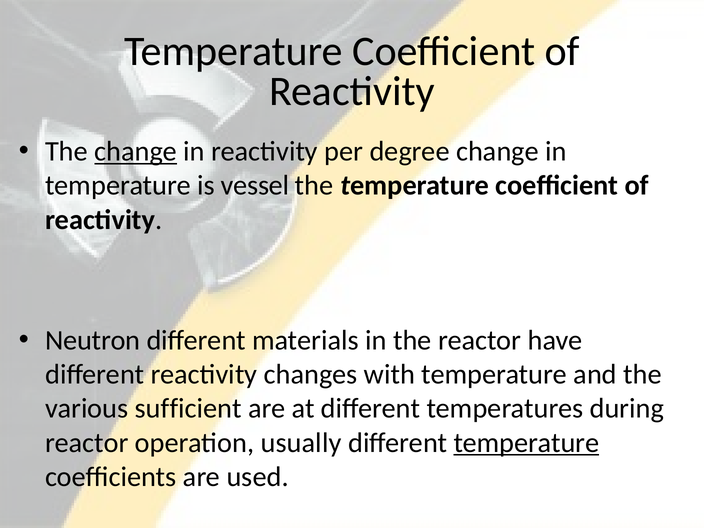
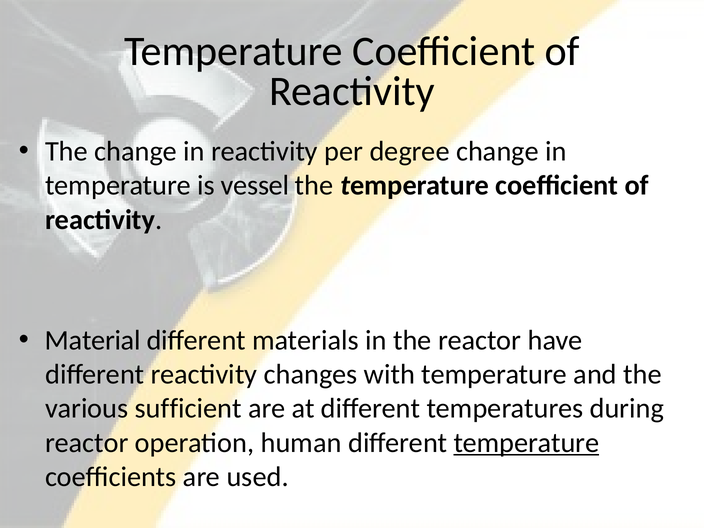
change at (136, 152) underline: present -> none
Neutron: Neutron -> Material
usually: usually -> human
